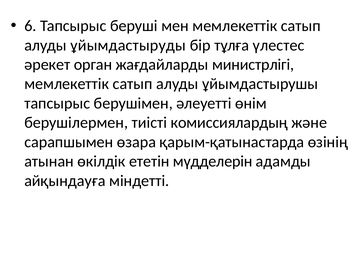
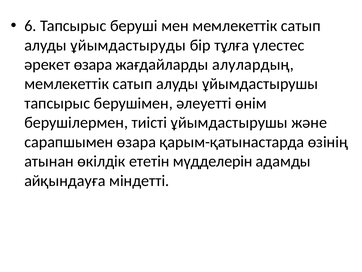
әрекет орган: орган -> өзара
министрлігі: министрлігі -> алулардың
тиісті комиссиялардың: комиссиялардың -> ұйымдастырушы
